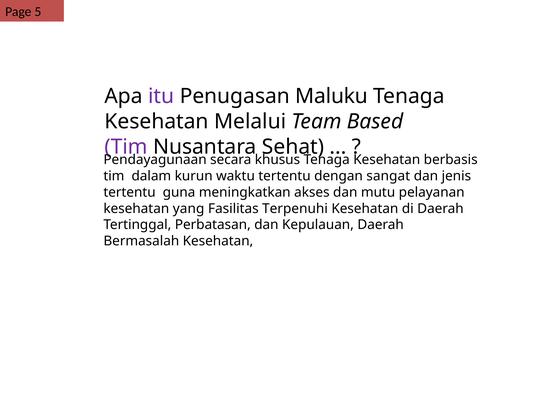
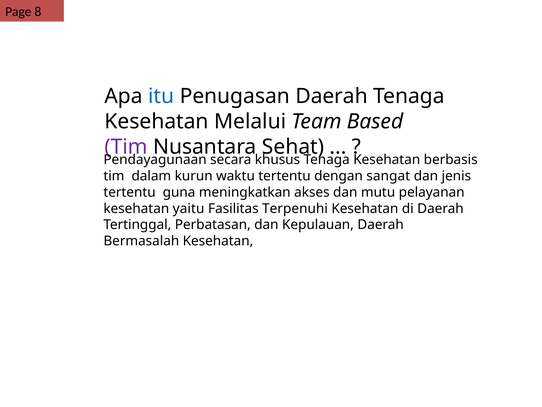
5: 5 -> 8
itu colour: purple -> blue
Penugasan Maluku: Maluku -> Daerah
yang: yang -> yaitu
